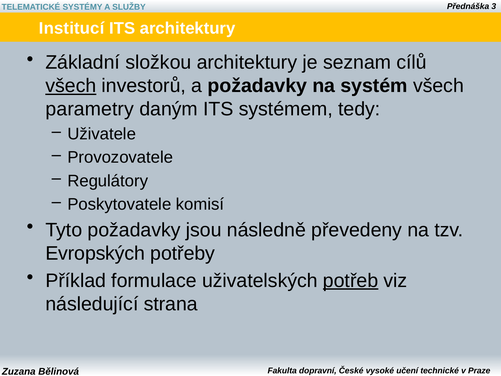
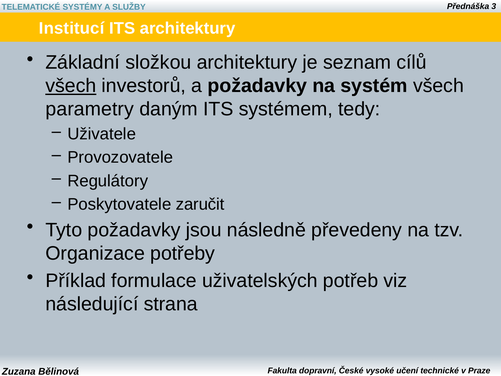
komisí: komisí -> zaručit
Evropských: Evropských -> Organizace
potřeb underline: present -> none
